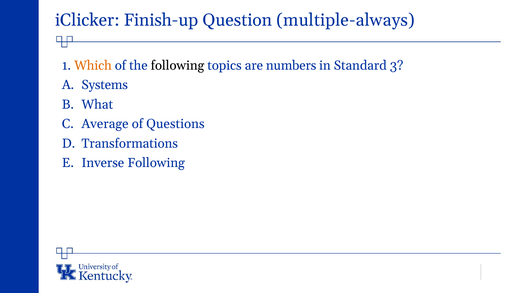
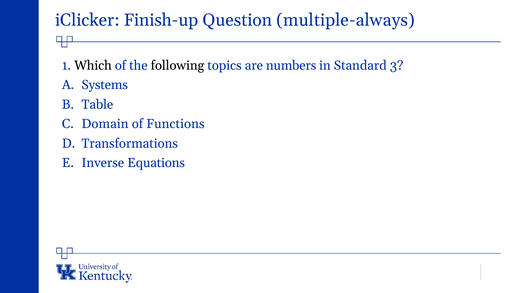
Which colour: orange -> black
What: What -> Table
Average: Average -> Domain
Questions: Questions -> Functions
Inverse Following: Following -> Equations
